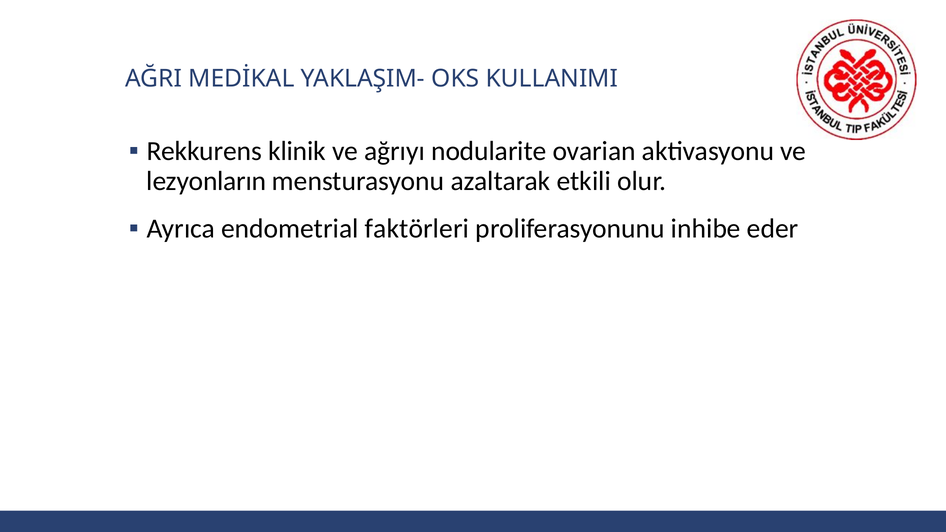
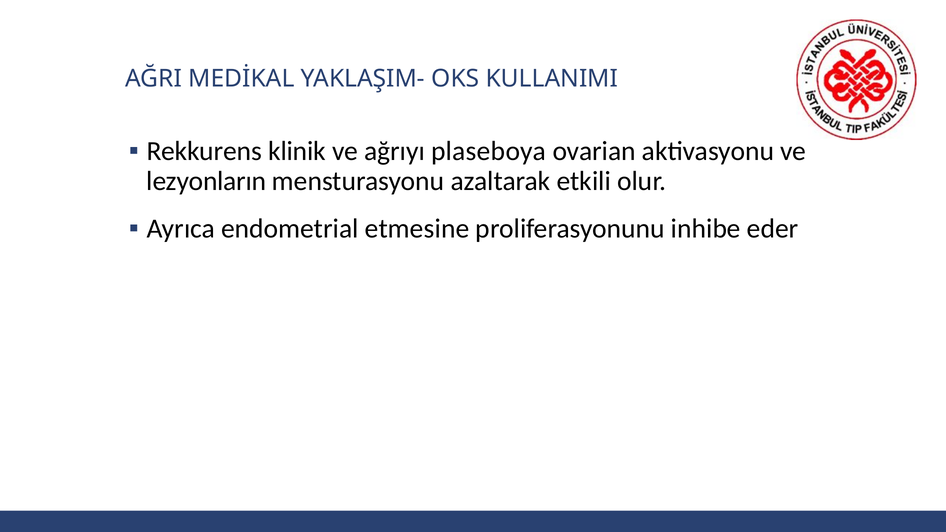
nodularite: nodularite -> plaseboya
faktörleri: faktörleri -> etmesine
